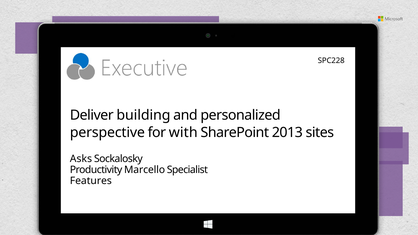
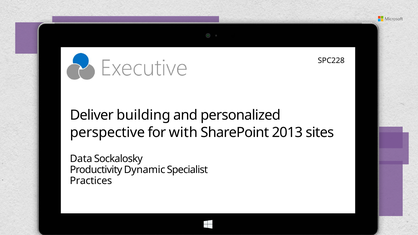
Asks: Asks -> Data
Marcello: Marcello -> Dynamic
Features: Features -> Practices
